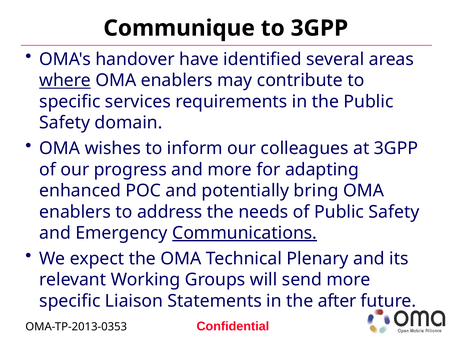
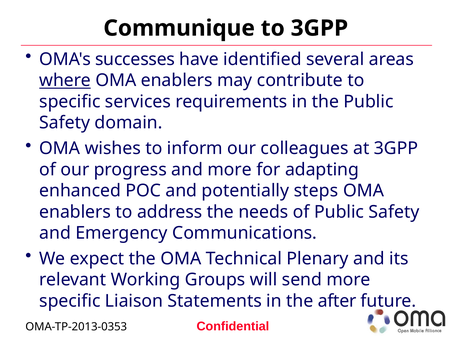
handover: handover -> successes
bring: bring -> steps
Communications underline: present -> none
